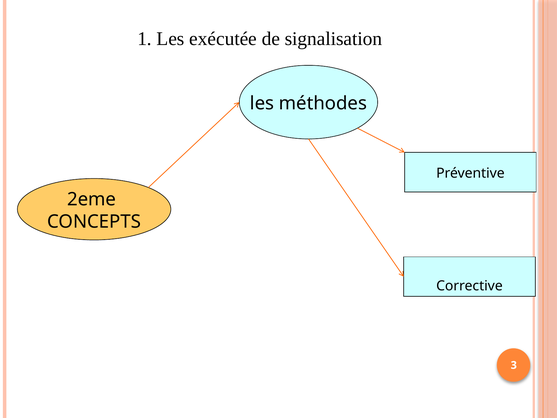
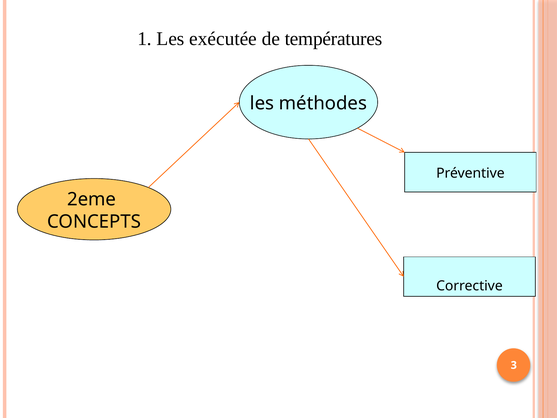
signalisation: signalisation -> températures
